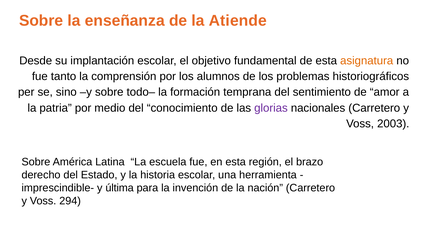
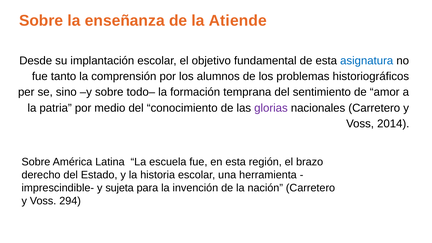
asignatura colour: orange -> blue
2003: 2003 -> 2014
última: última -> sujeta
